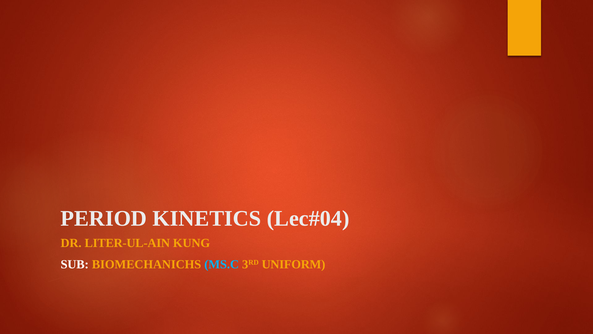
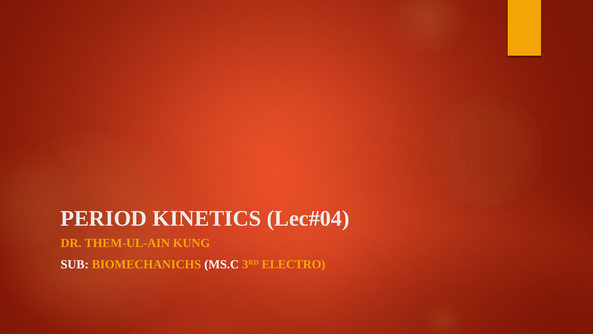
LITER-UL-AIN: LITER-UL-AIN -> THEM-UL-AIN
MS.C colour: light blue -> white
UNIFORM: UNIFORM -> ELECTRO
